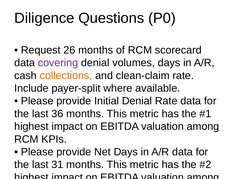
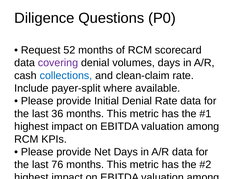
26: 26 -> 52
collections colour: orange -> blue
31: 31 -> 76
